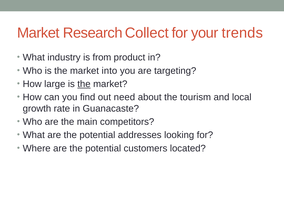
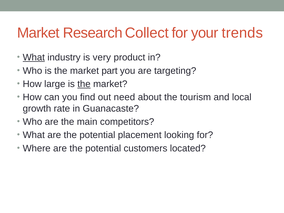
What at (34, 57) underline: none -> present
from: from -> very
into: into -> part
addresses: addresses -> placement
